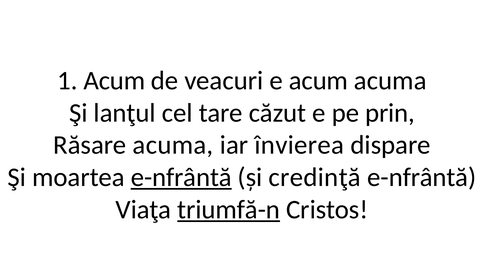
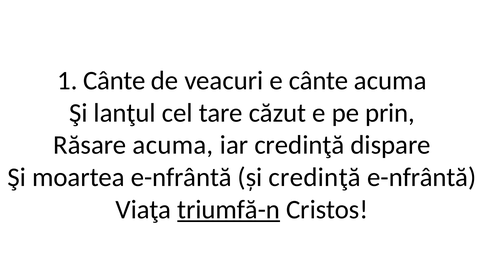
1 Acum: Acum -> Cânte
e acum: acum -> cânte
iar învierea: învierea -> credinţă
e-nfrântă at (181, 178) underline: present -> none
